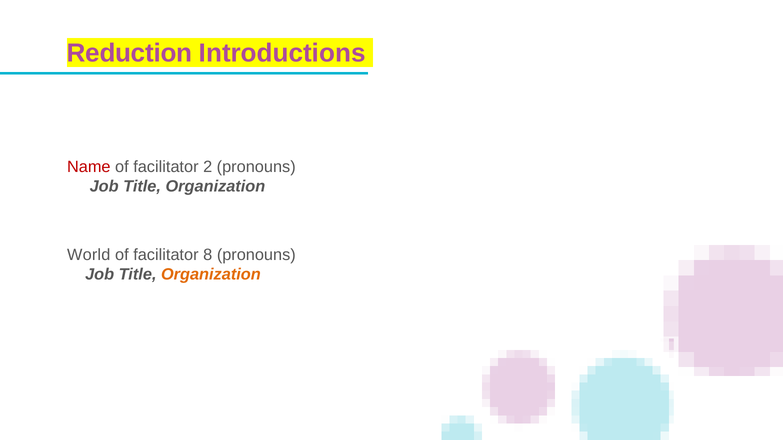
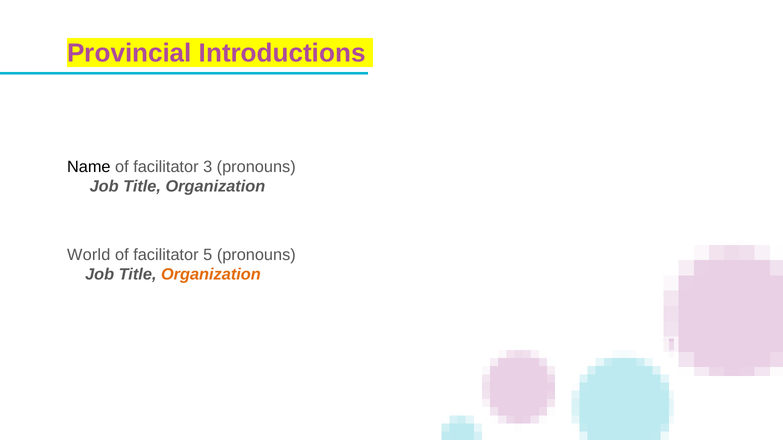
Reduction: Reduction -> Provincial
Name colour: red -> black
2: 2 -> 3
8: 8 -> 5
